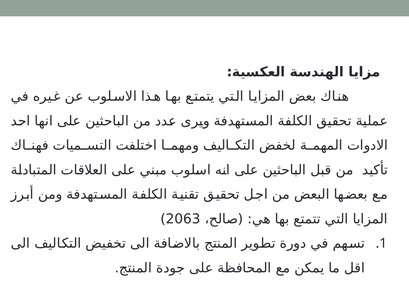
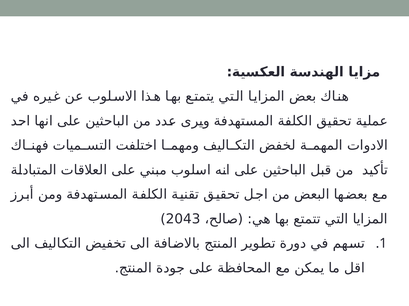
2063: 2063 -> 2043
